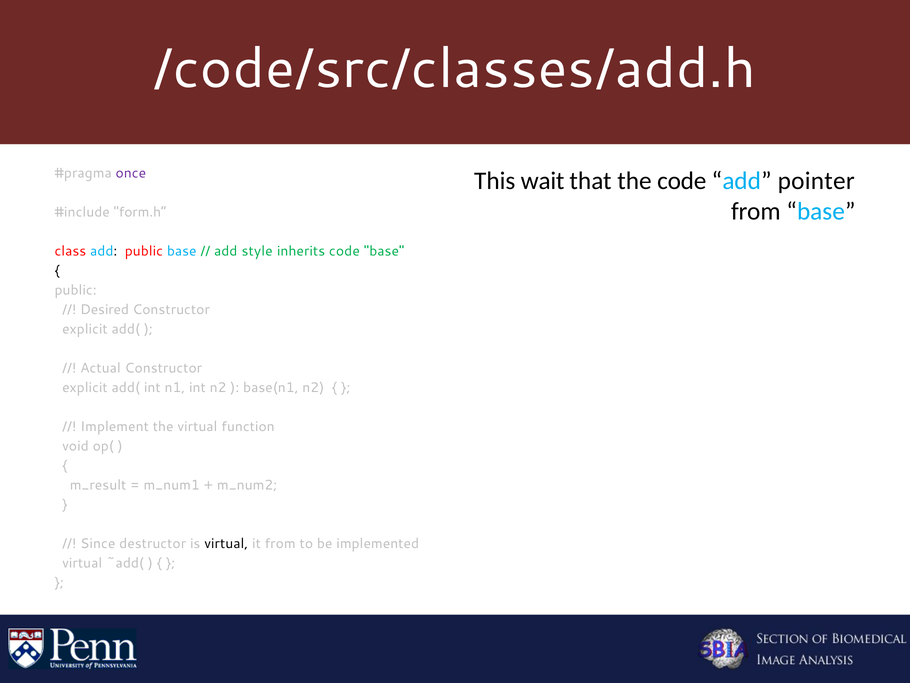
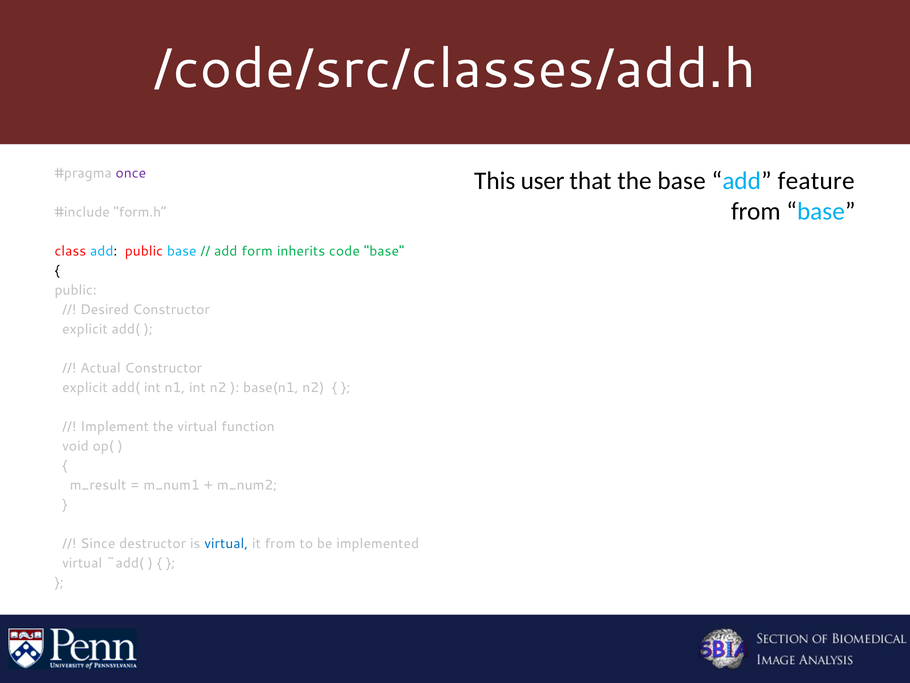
wait: wait -> user
the code: code -> base
pointer: pointer -> feature
style: style -> form
virtual at (226, 543) colour: black -> blue
